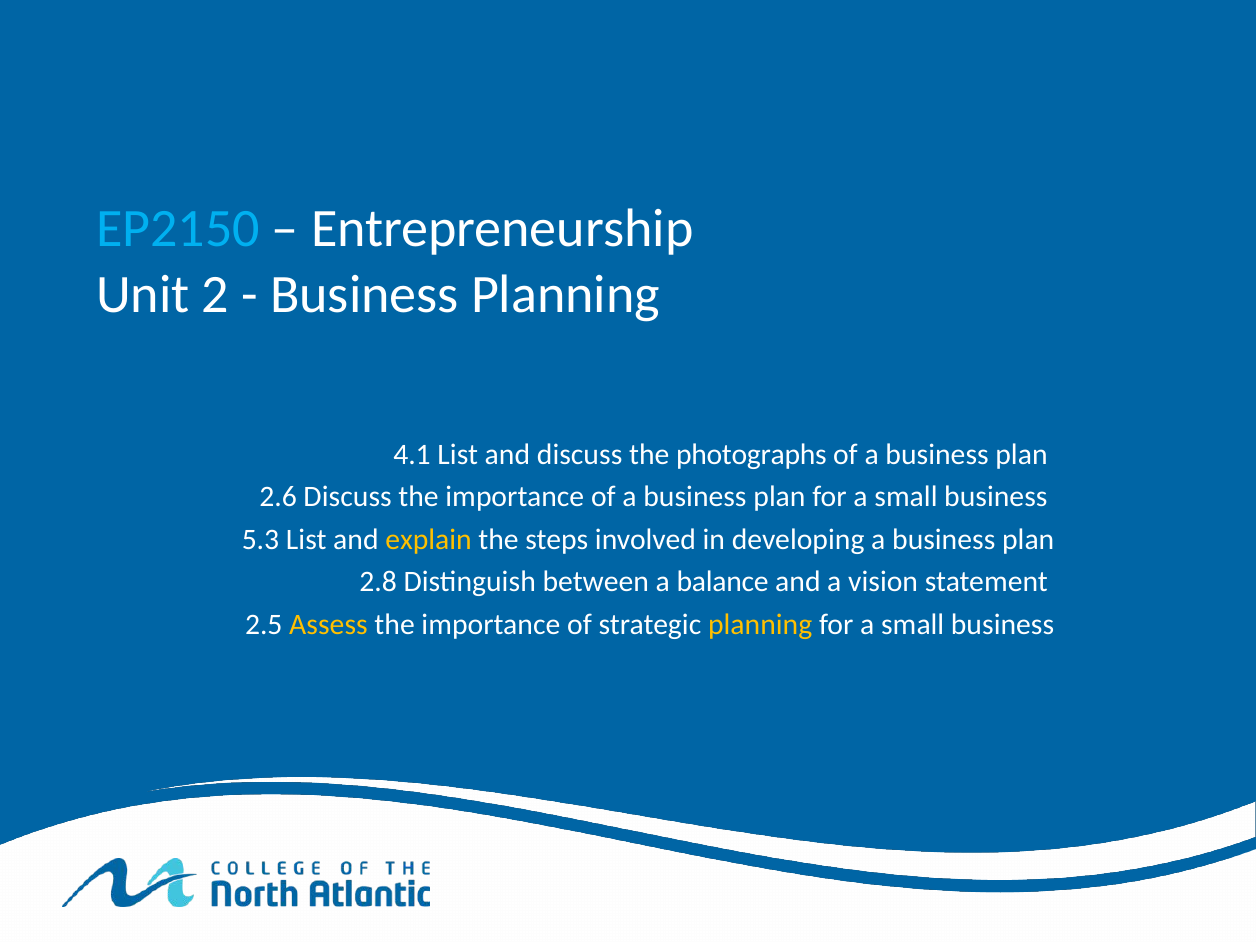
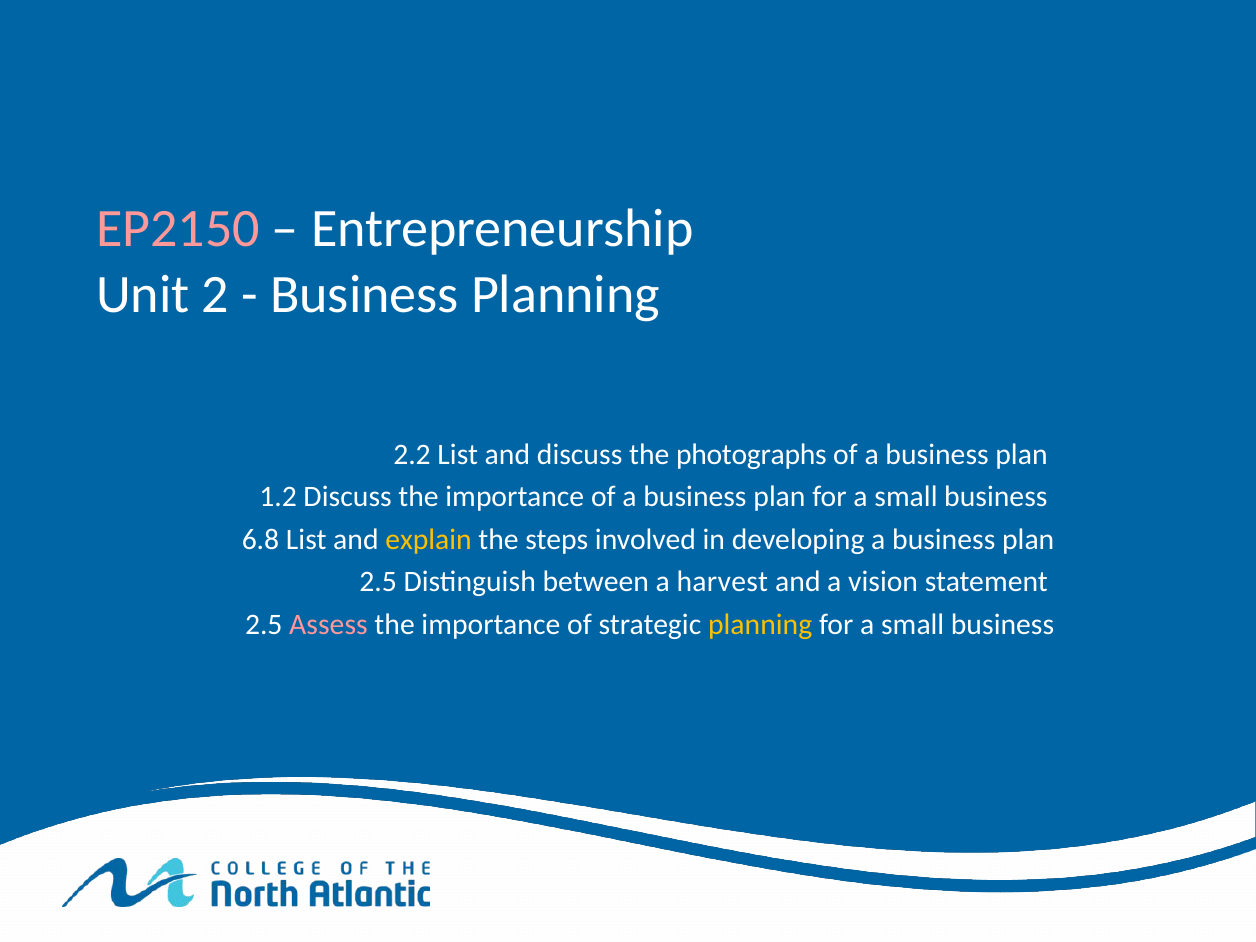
EP2150 colour: light blue -> pink
4.1: 4.1 -> 2.2
2.6: 2.6 -> 1.2
5.3: 5.3 -> 6.8
2.8 at (378, 582): 2.8 -> 2.5
balance: balance -> harvest
Assess colour: yellow -> pink
